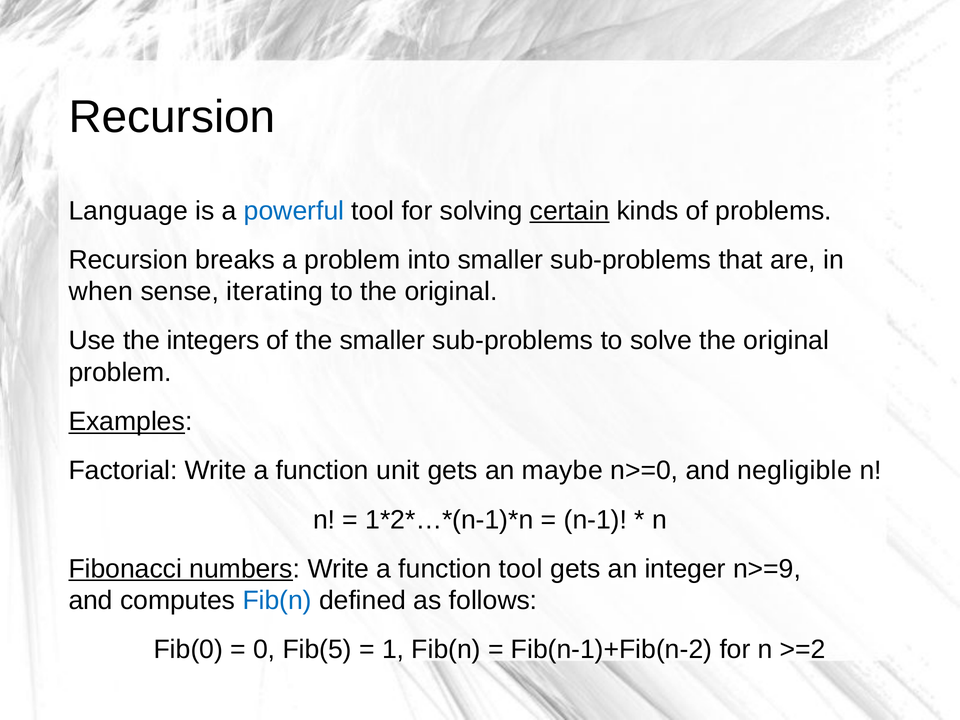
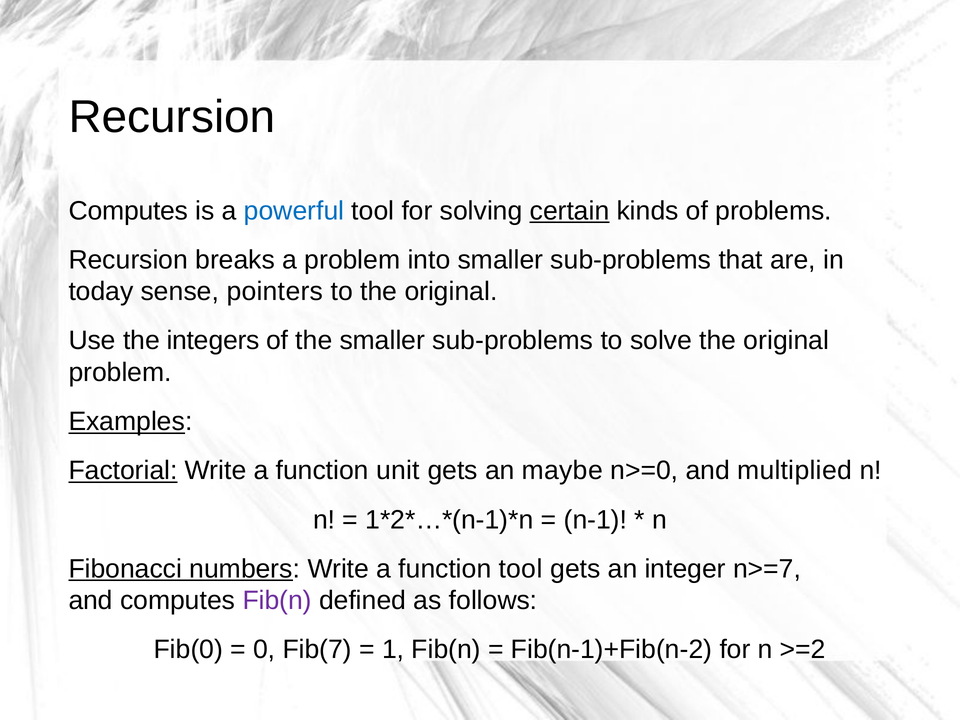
Language at (128, 211): Language -> Computes
when: when -> today
iterating: iterating -> pointers
Factorial underline: none -> present
negligible: negligible -> multiplied
n>=9: n>=9 -> n>=7
Fib(n at (277, 601) colour: blue -> purple
Fib(5: Fib(5 -> Fib(7
